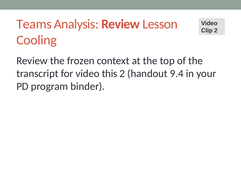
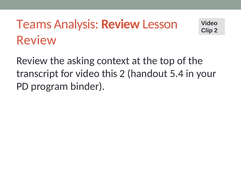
Cooling at (37, 40): Cooling -> Review
frozen: frozen -> asking
9.4: 9.4 -> 5.4
